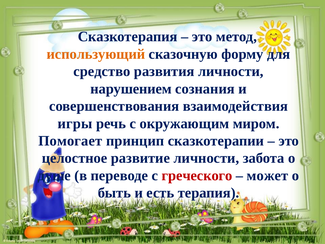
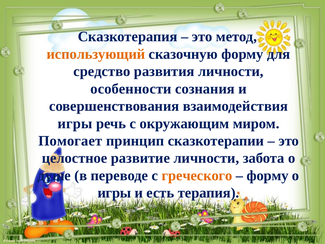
нарушением: нарушением -> особенности
греческого colour: red -> orange
может at (267, 175): может -> форму
быть at (114, 193): быть -> игры
